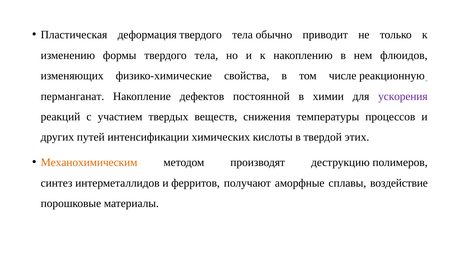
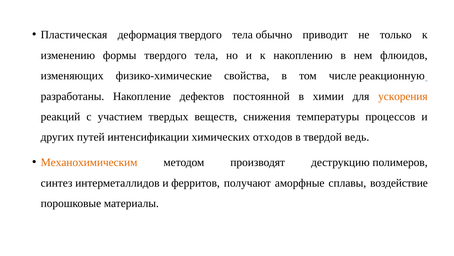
перманганат: перманганат -> разработаны
ускорения colour: purple -> orange
кислоты: кислоты -> отходов
этих: этих -> ведь
